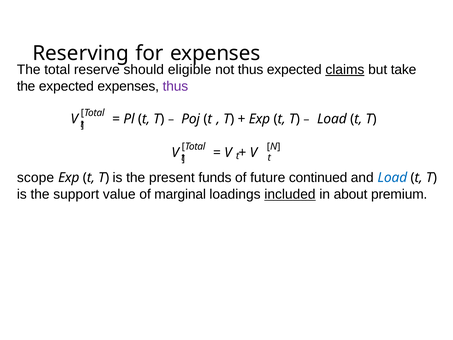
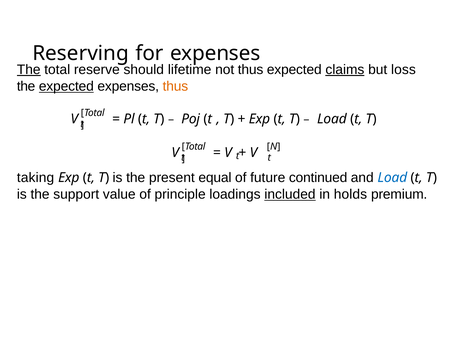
The at (29, 70) underline: none -> present
eligible: eligible -> lifetime
take: take -> loss
expected at (66, 86) underline: none -> present
thus at (175, 86) colour: purple -> orange
scope: scope -> taking
funds: funds -> equal
marginal: marginal -> principle
about: about -> holds
